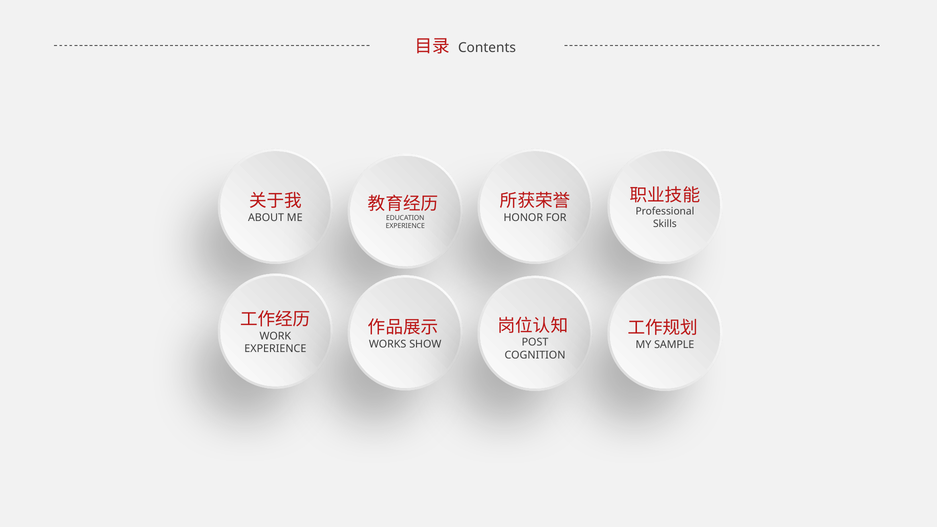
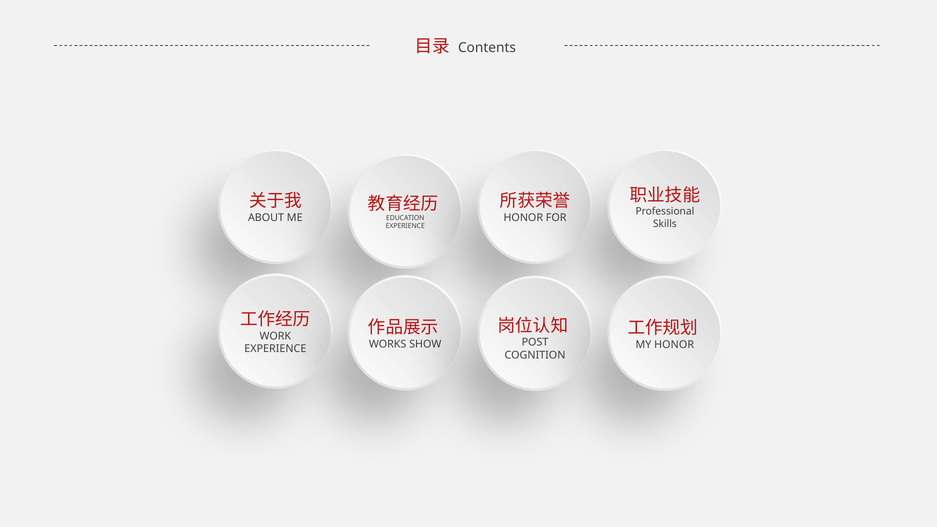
SAMPLE at (674, 345): SAMPLE -> HONOR
